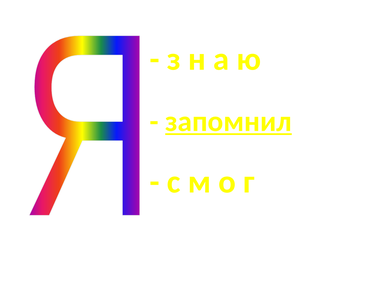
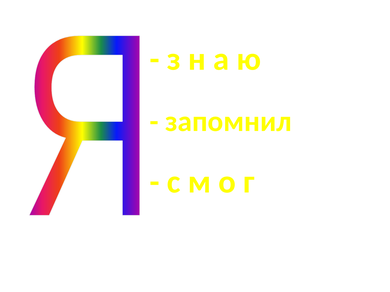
запомнил underline: present -> none
